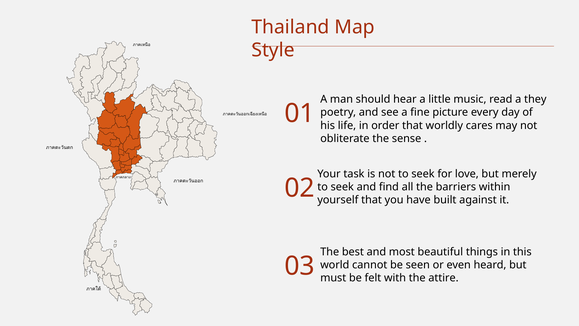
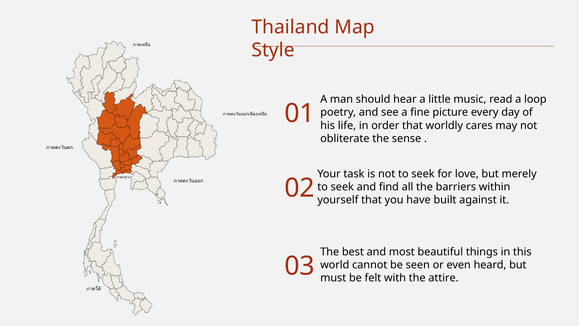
they: they -> loop
